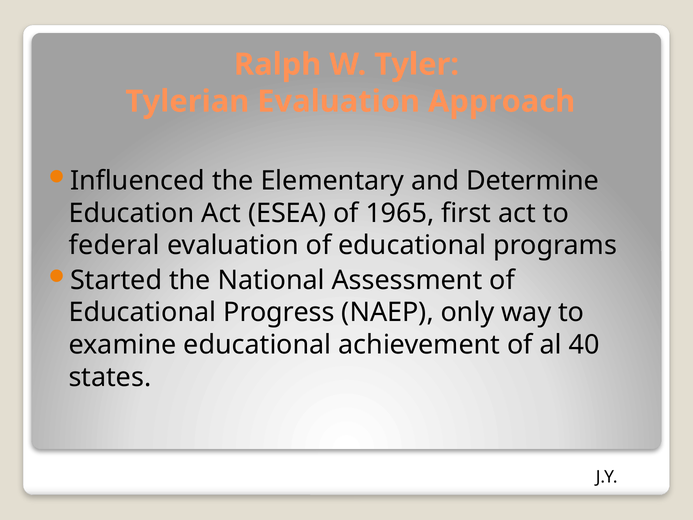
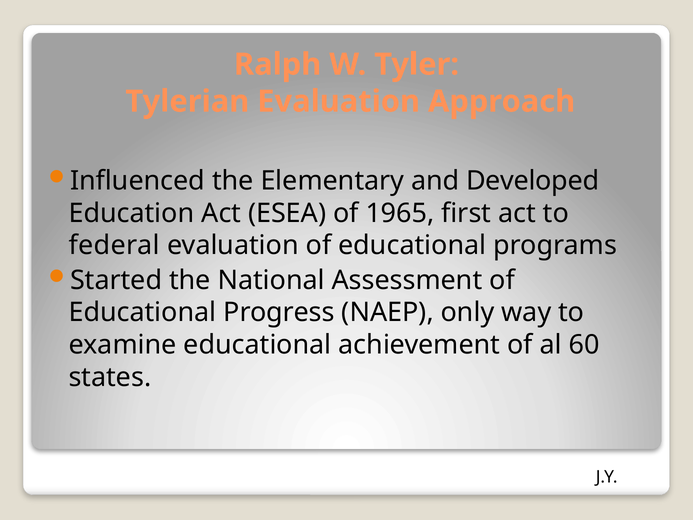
Determine: Determine -> Developed
40: 40 -> 60
